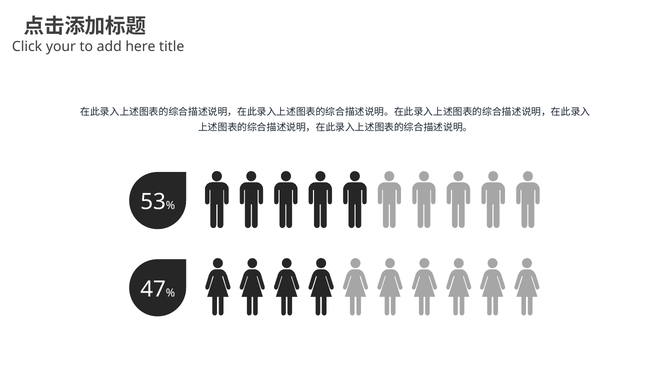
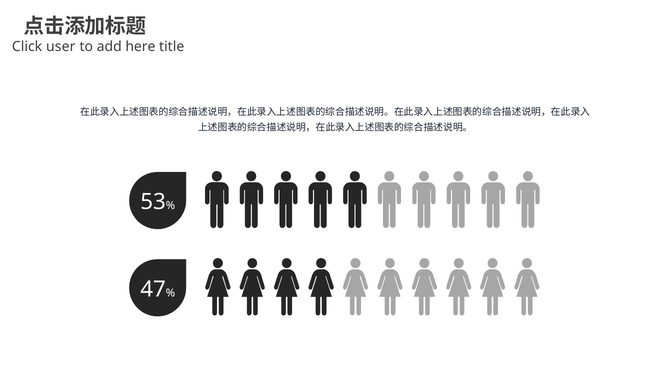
your: your -> user
